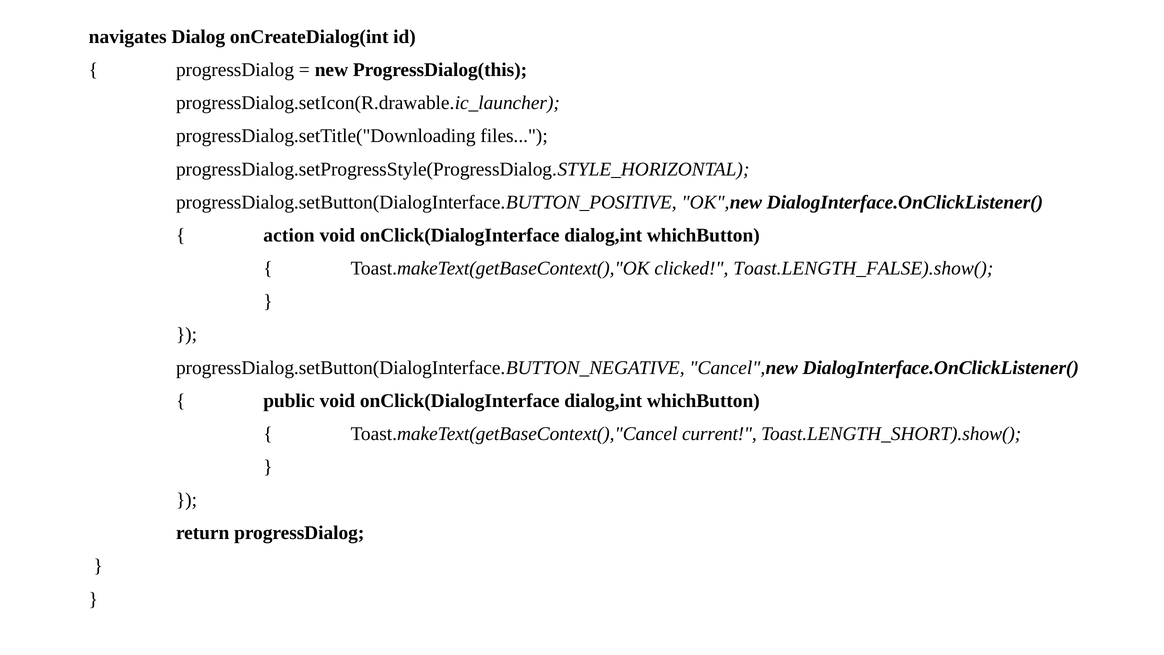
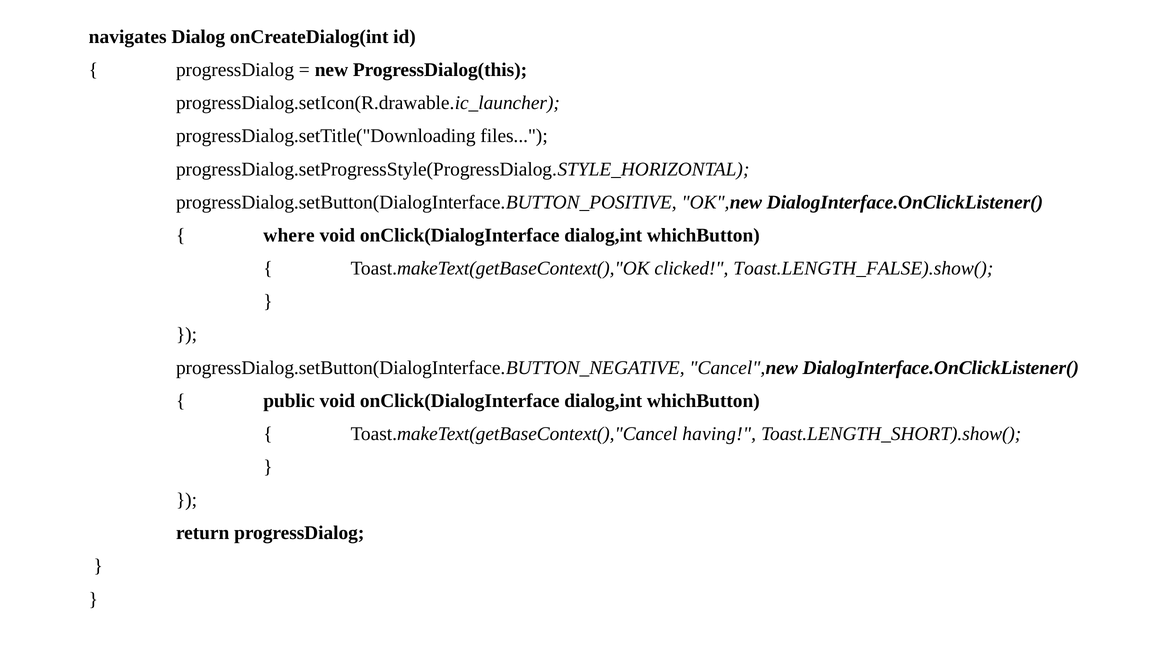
action: action -> where
current: current -> having
